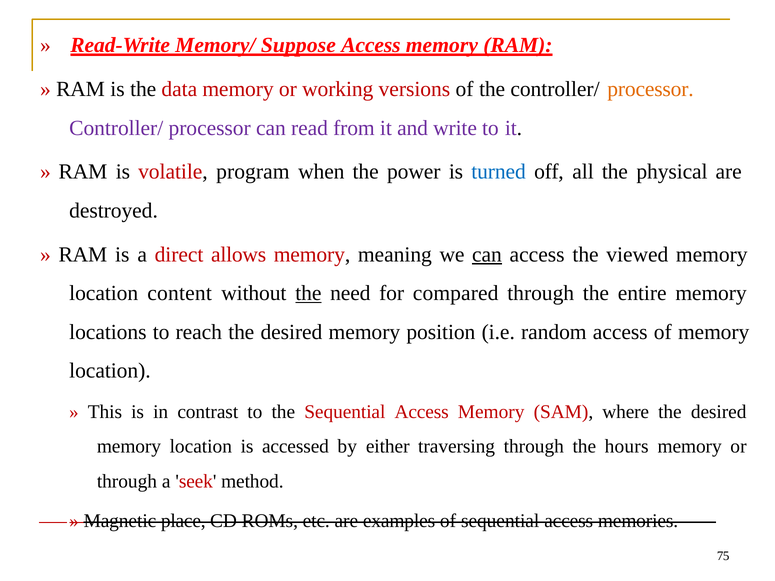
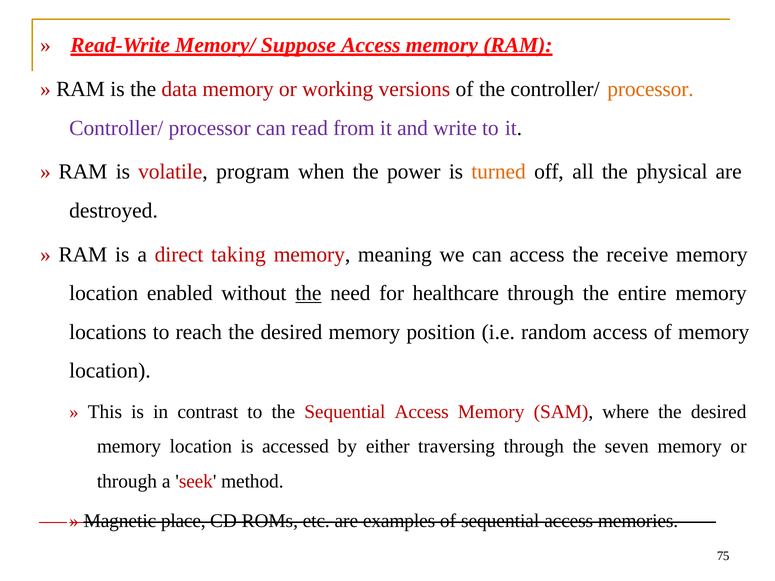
turned colour: blue -> orange
allows: allows -> taking
can at (487, 255) underline: present -> none
viewed: viewed -> receive
content: content -> enabled
compared: compared -> healthcare
hours: hours -> seven
